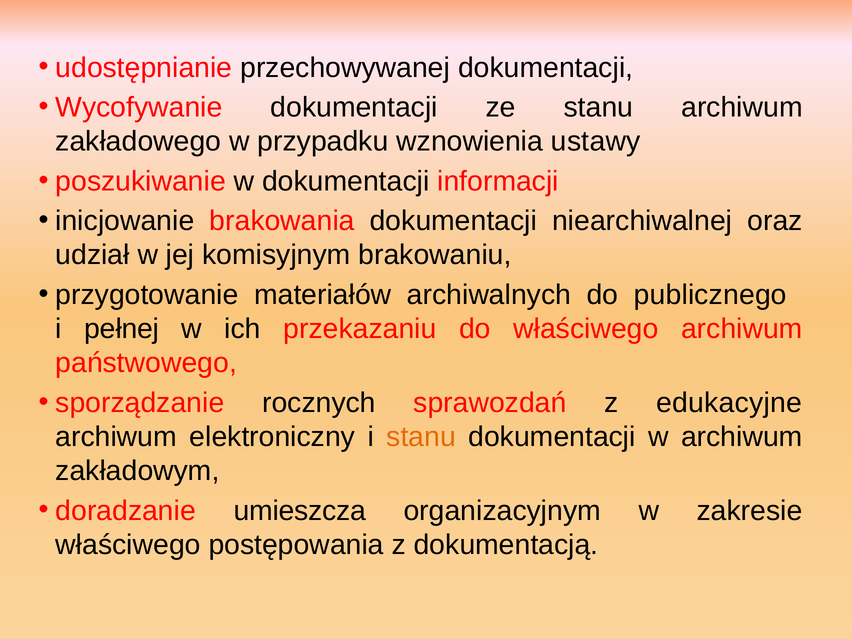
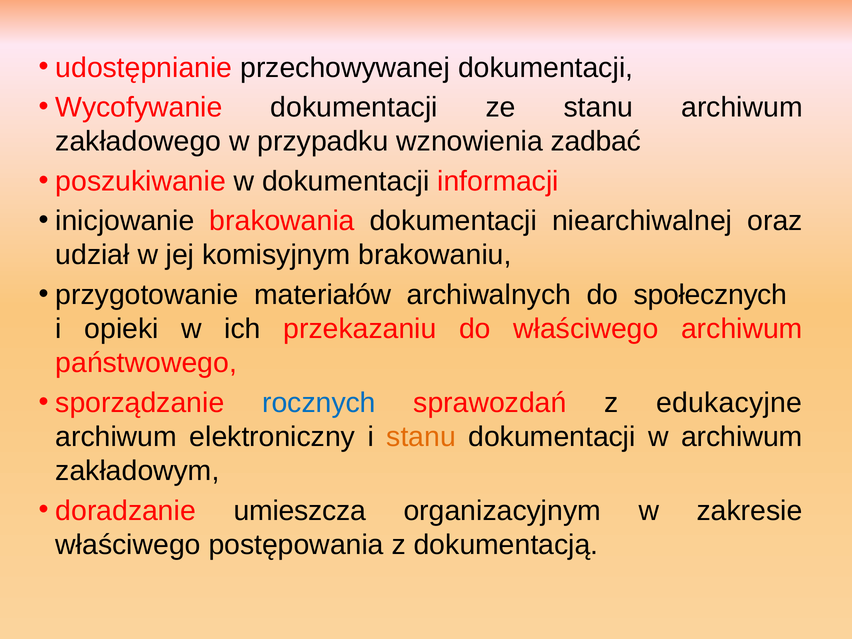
ustawy: ustawy -> zadbać
publicznego: publicznego -> społecznych
pełnej: pełnej -> opieki
rocznych colour: black -> blue
